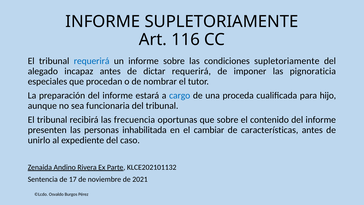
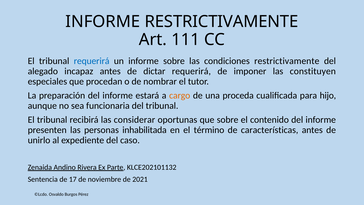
INFORME SUPLETORIAMENTE: SUPLETORIAMENTE -> RESTRICTIVAMENTE
116: 116 -> 111
condiciones supletoriamente: supletoriamente -> restrictivamente
pignoraticia: pignoraticia -> constituyen
cargo colour: blue -> orange
frecuencia: frecuencia -> considerar
cambiar: cambiar -> término
